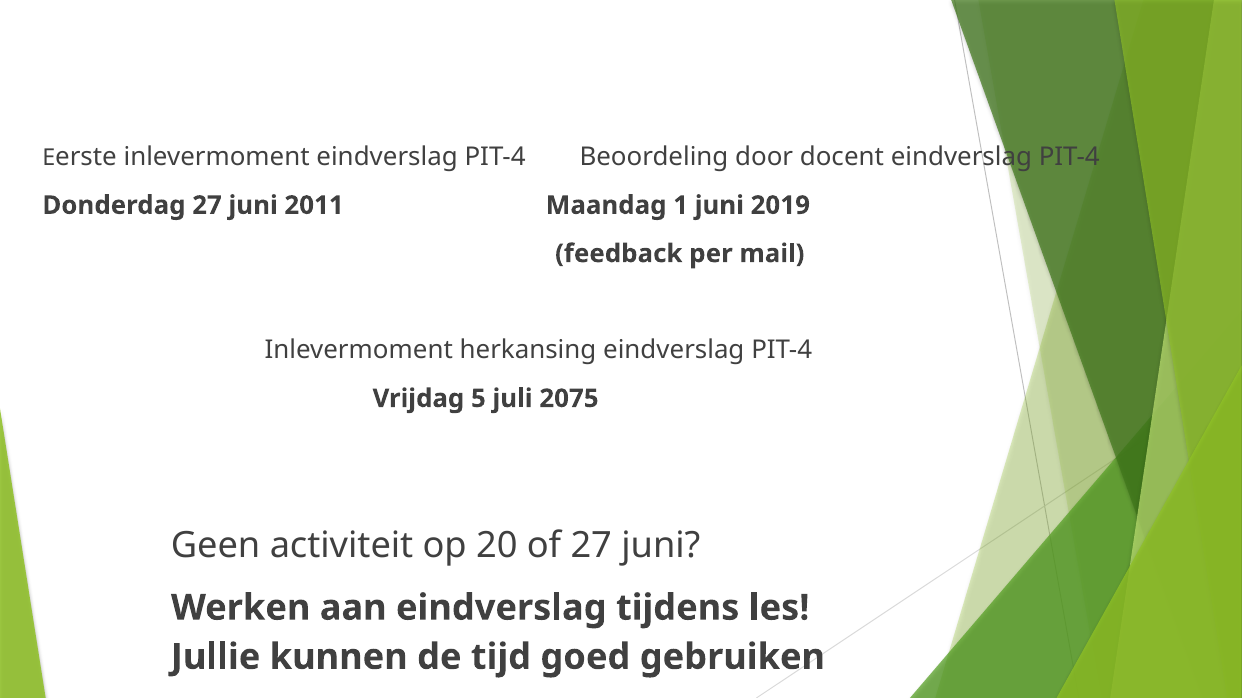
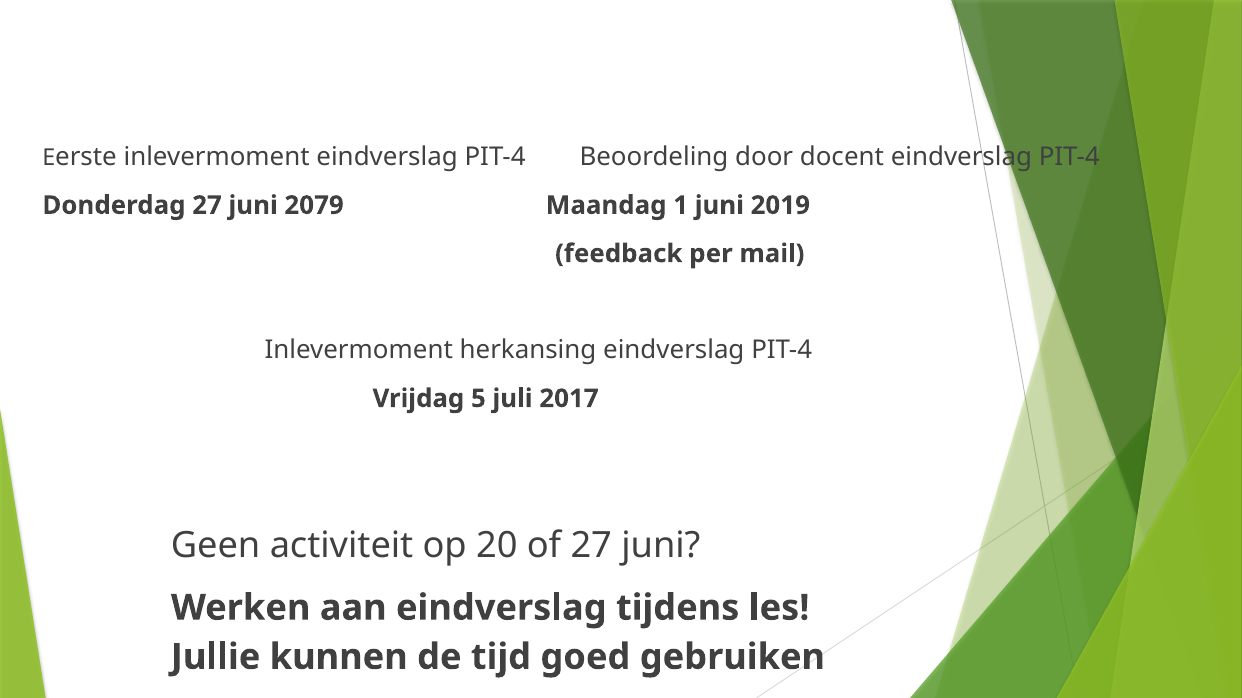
2011: 2011 -> 2079
2075: 2075 -> 2017
